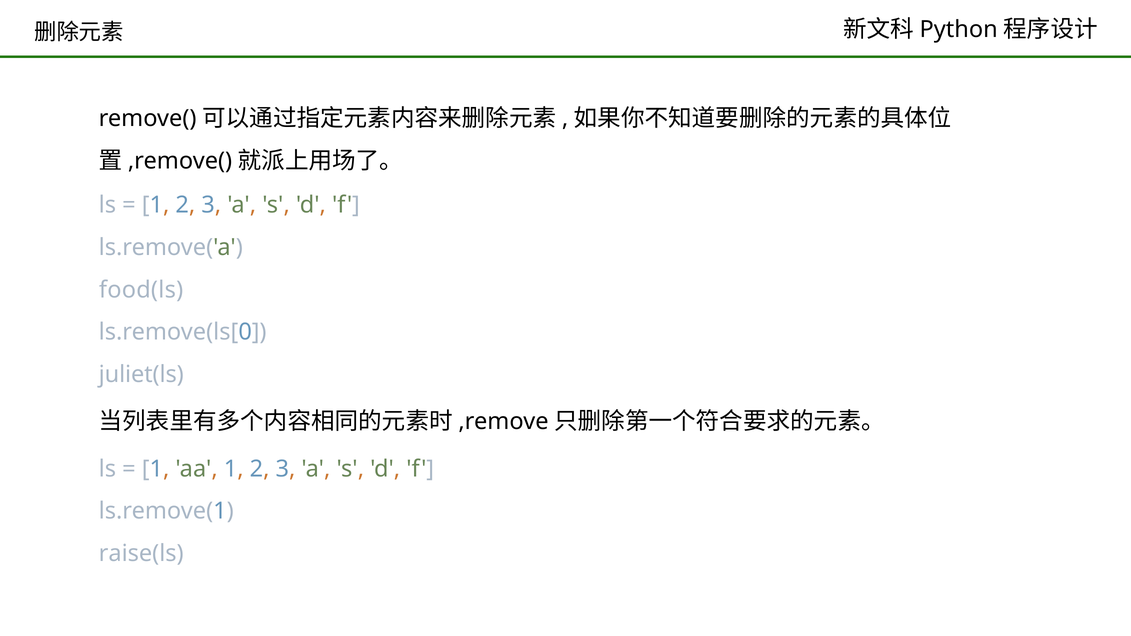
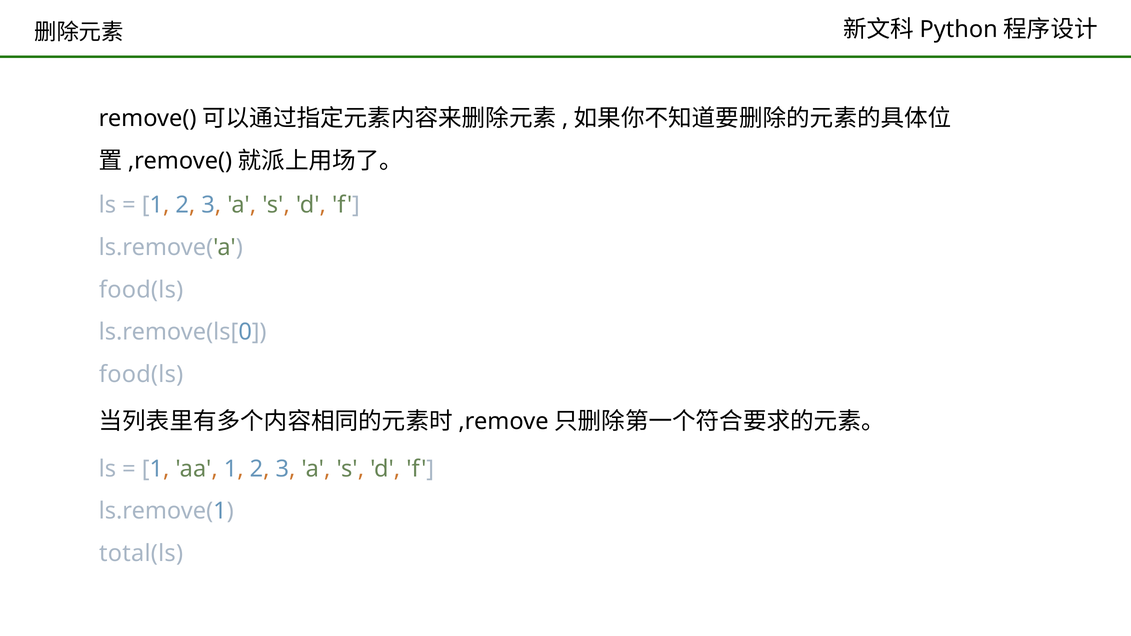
juliet(ls at (141, 375): juliet(ls -> food(ls
raise(ls: raise(ls -> total(ls
